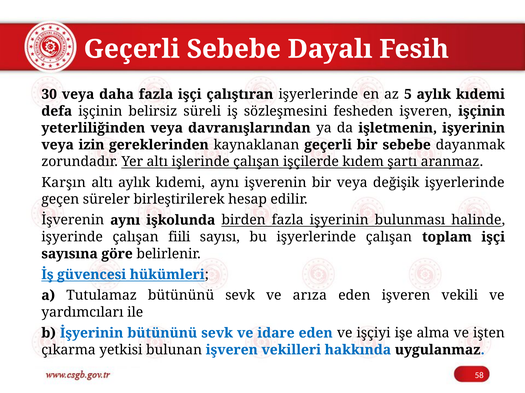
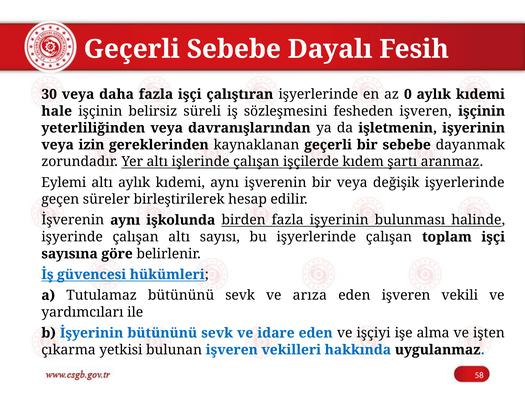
5: 5 -> 0
defa: defa -> hale
Karşın: Karşın -> Eylemi
çalışan fiili: fiili -> altı
